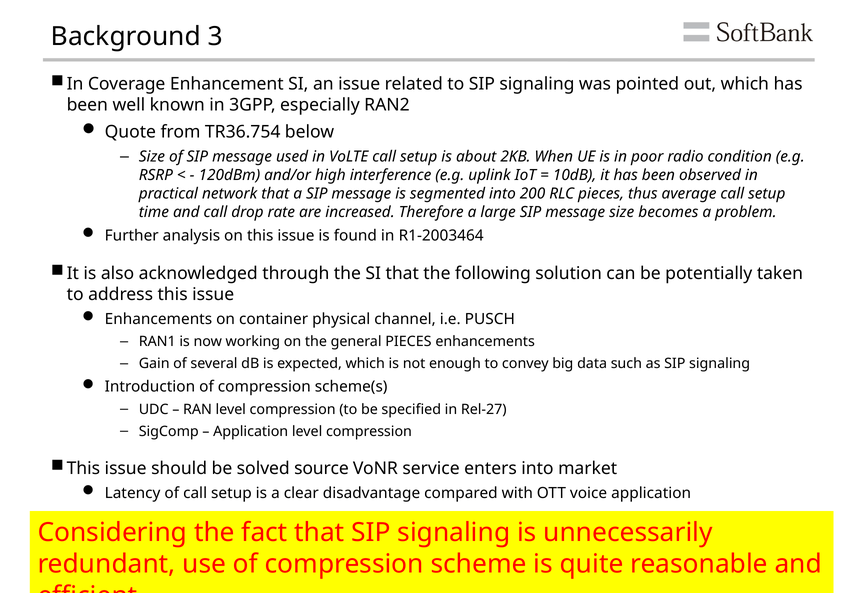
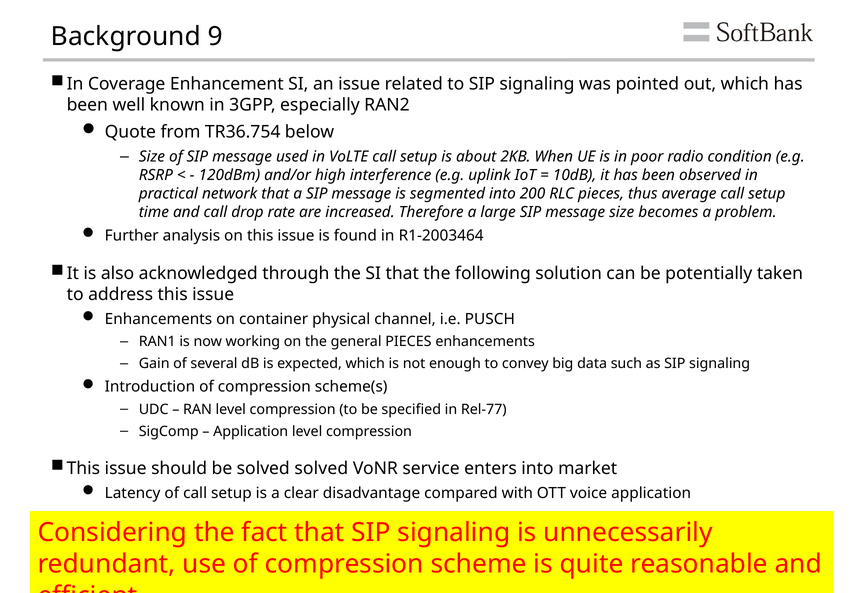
3: 3 -> 9
Rel-27: Rel-27 -> Rel-77
solved source: source -> solved
